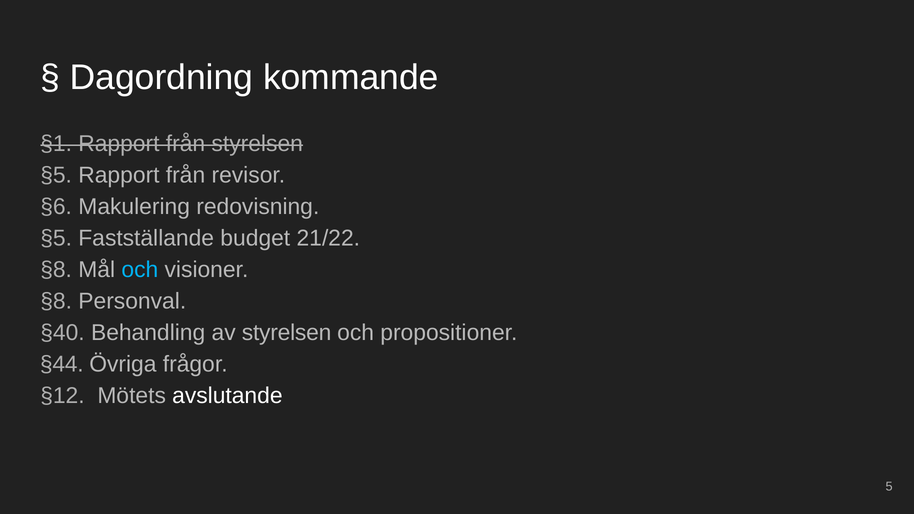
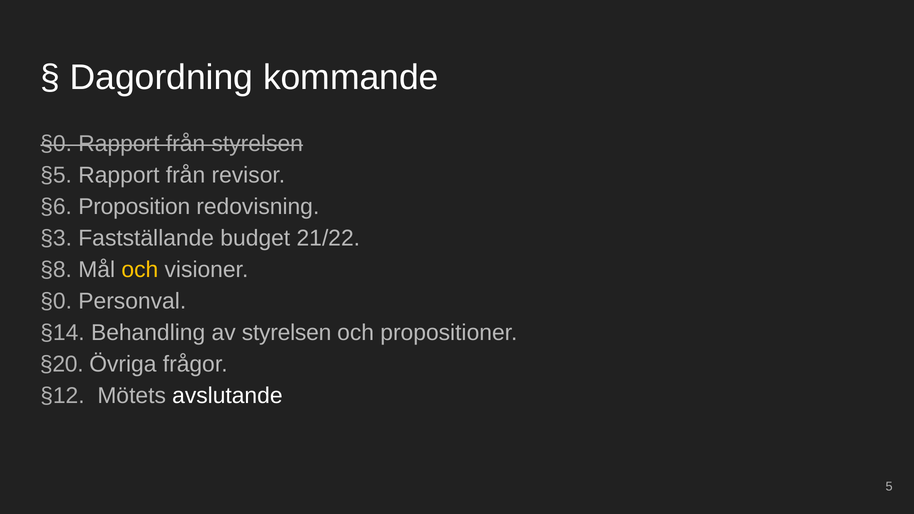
§1 at (56, 144): §1 -> §0
Makulering: Makulering -> Proposition
§5 at (56, 238): §5 -> §3
och at (140, 270) colour: light blue -> yellow
§8 at (56, 301): §8 -> §0
§40: §40 -> §14
§44: §44 -> §20
